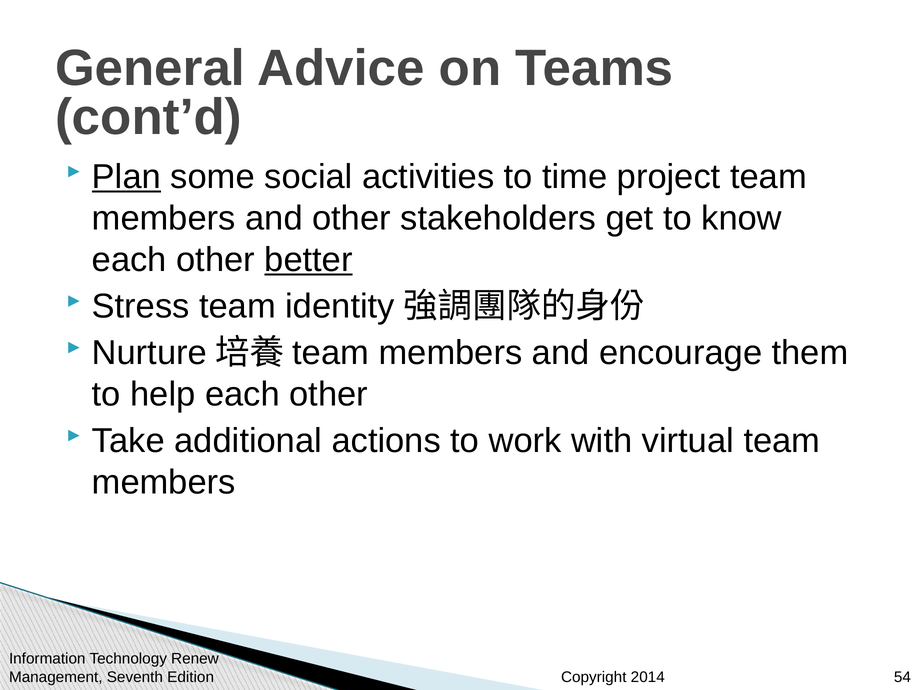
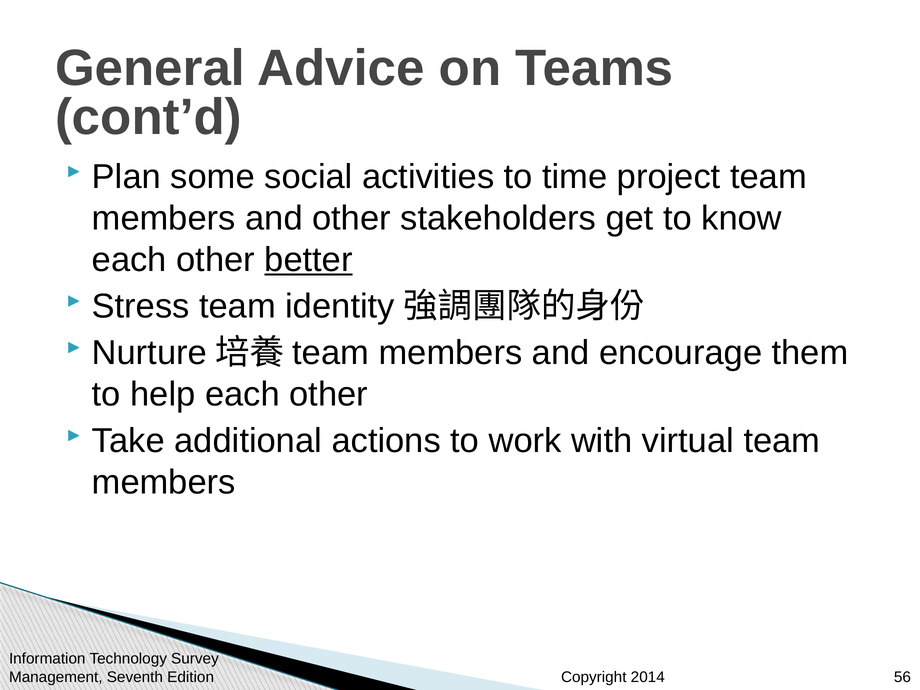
Plan underline: present -> none
Renew: Renew -> Survey
54: 54 -> 56
